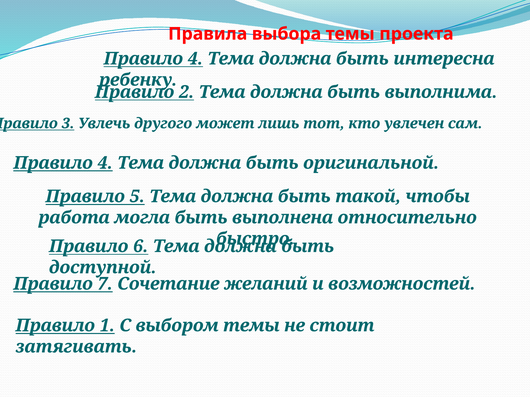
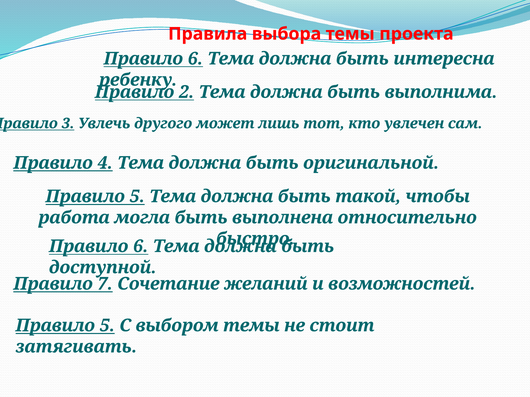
4 at (195, 59): 4 -> 6
1 at (107, 326): 1 -> 5
